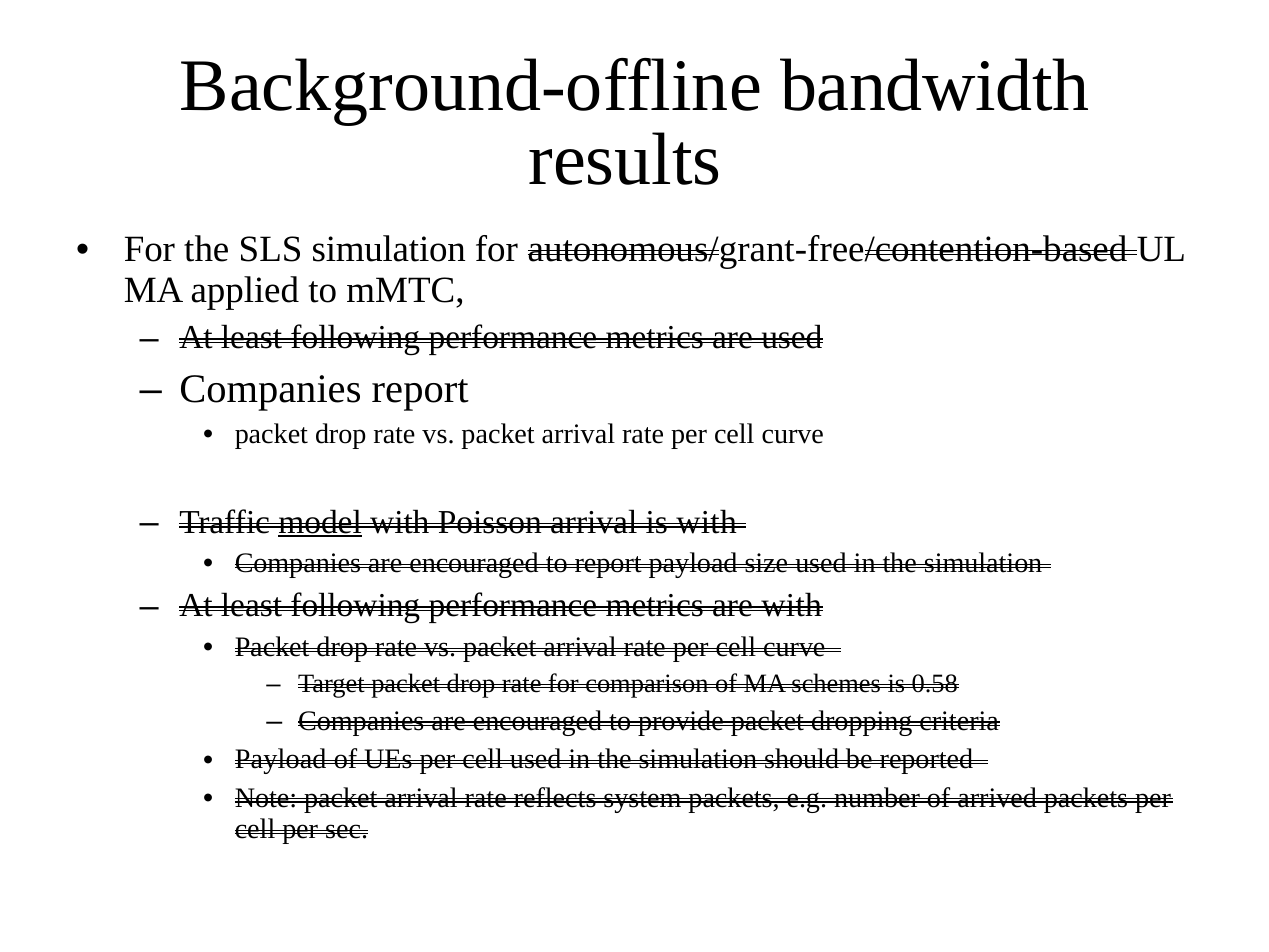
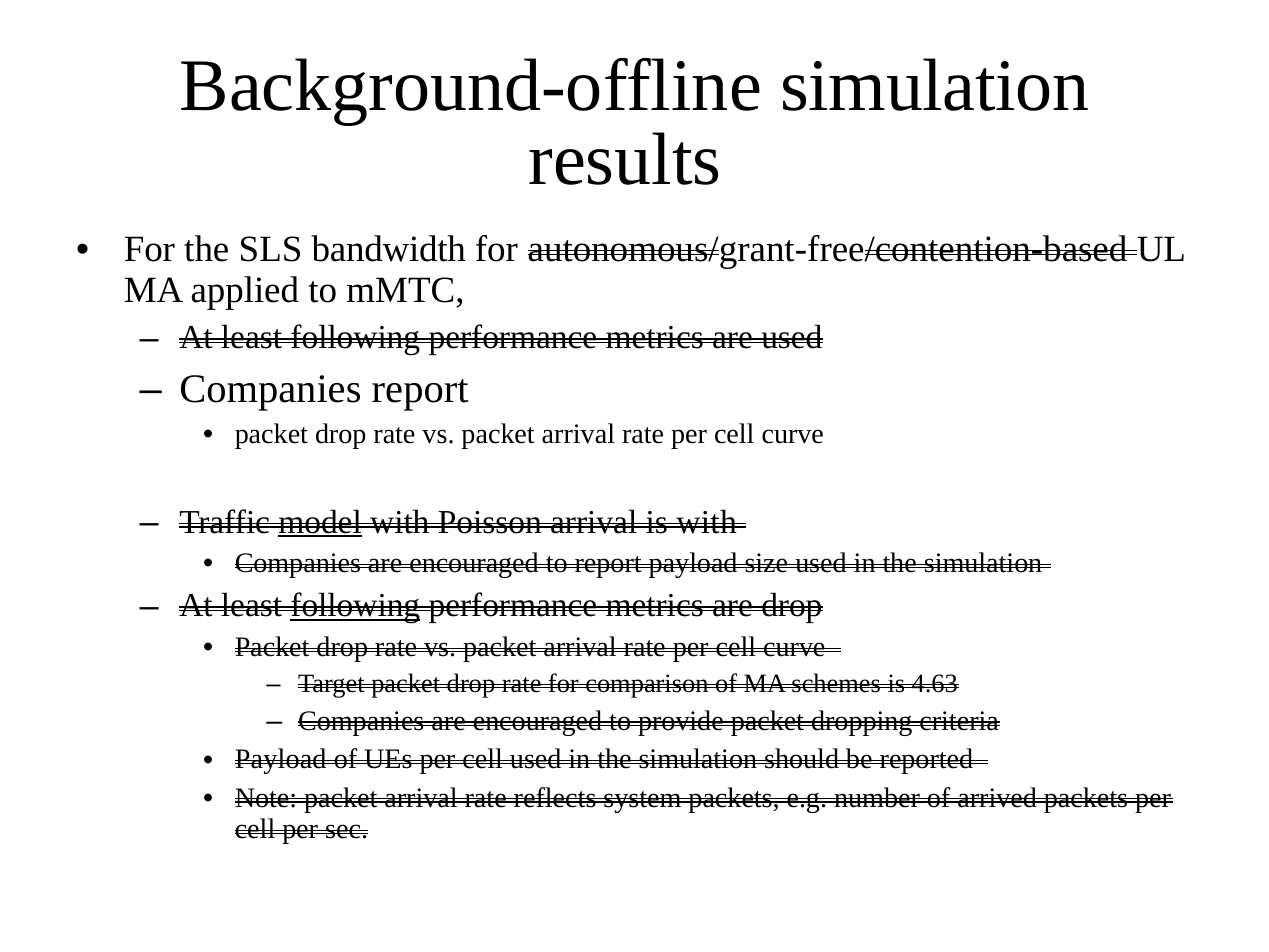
Background-offline bandwidth: bandwidth -> simulation
SLS simulation: simulation -> bandwidth
following at (355, 606) underline: none -> present
are with: with -> drop
0.58: 0.58 -> 4.63
